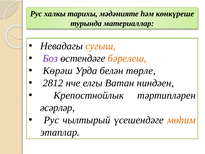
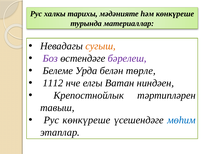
бәрелеш colour: orange -> purple
Көрәш: Көрәш -> Белеме
2812: 2812 -> 1112
әсәрләр: әсәрләр -> тавыш
Рус чылтырый: чылтырый -> көнкүреше
мөһим colour: orange -> blue
